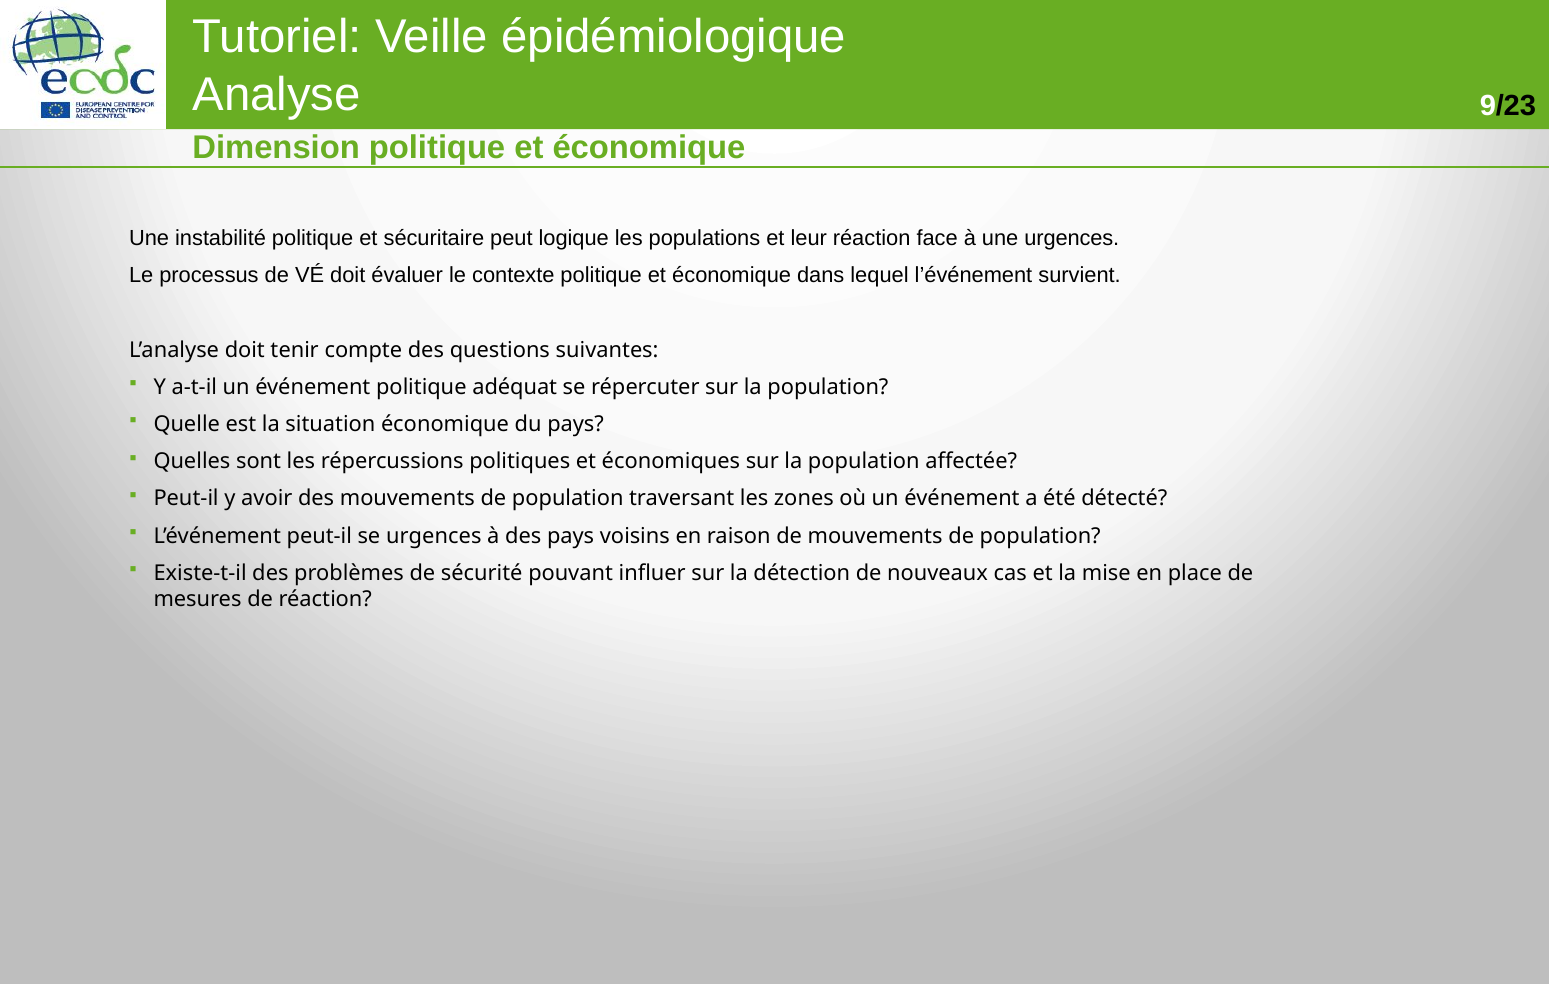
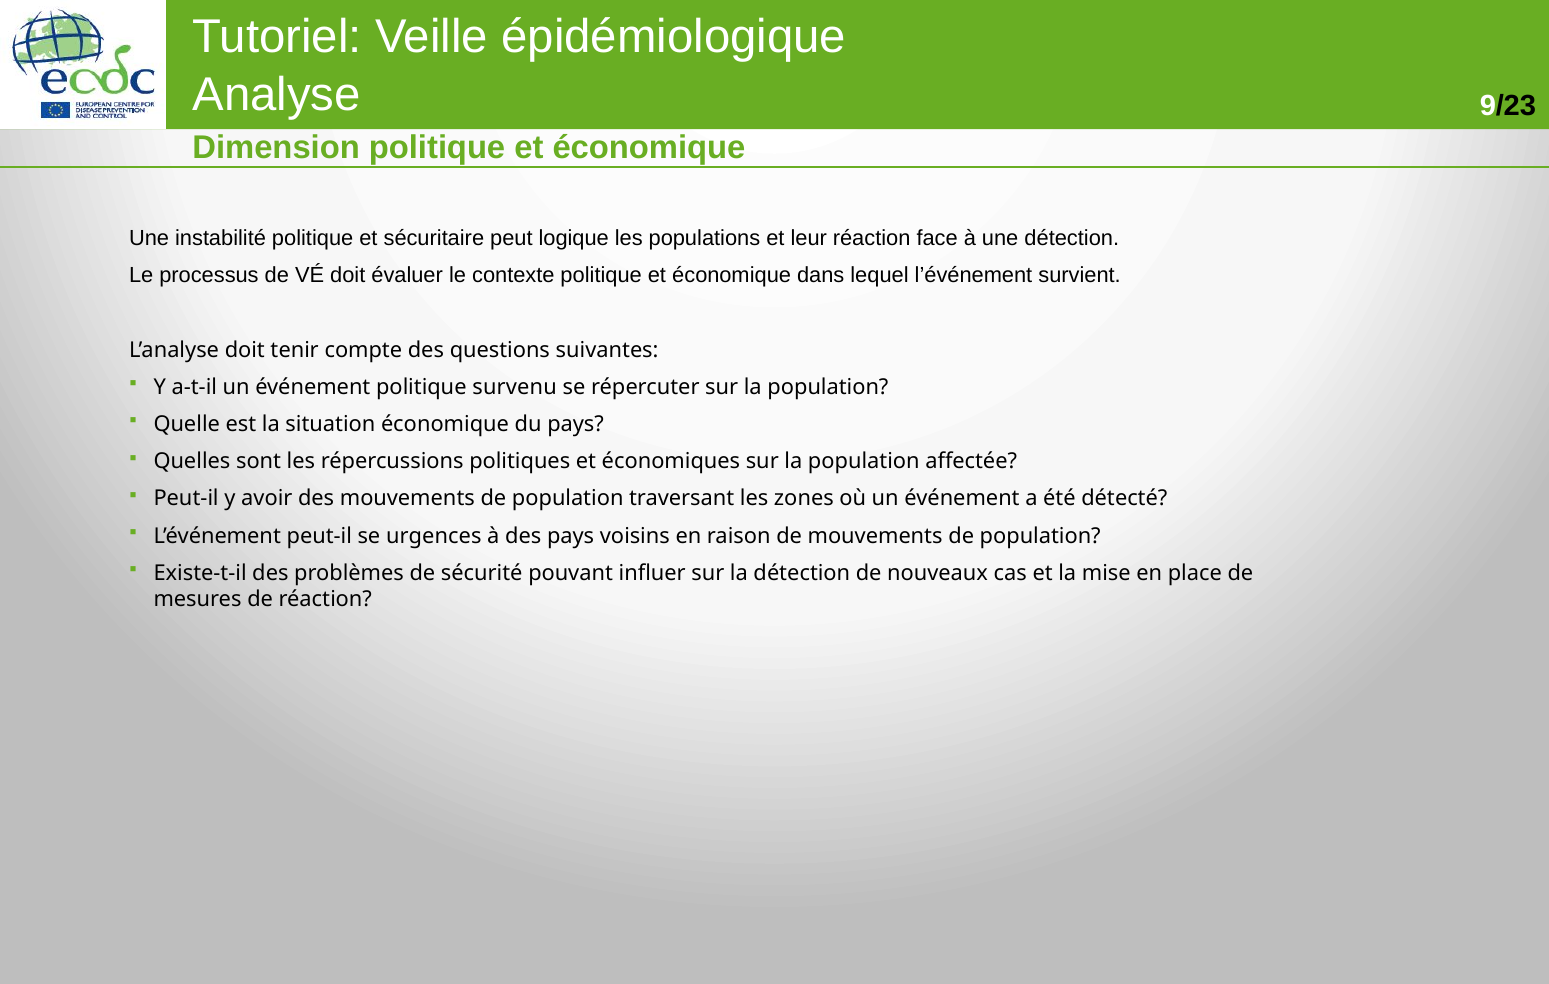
une urgences: urgences -> détection
adéquat: adéquat -> survenu
